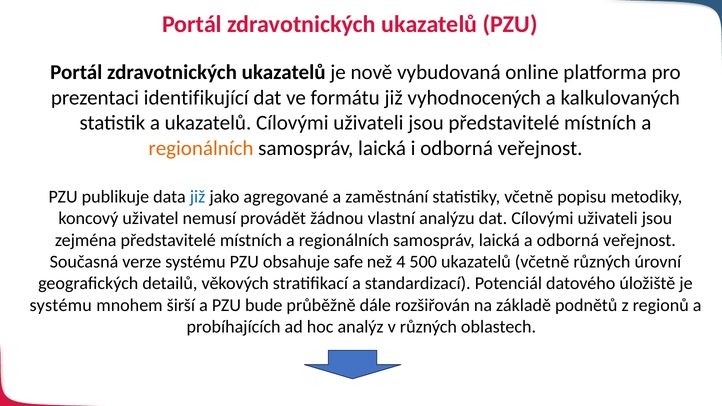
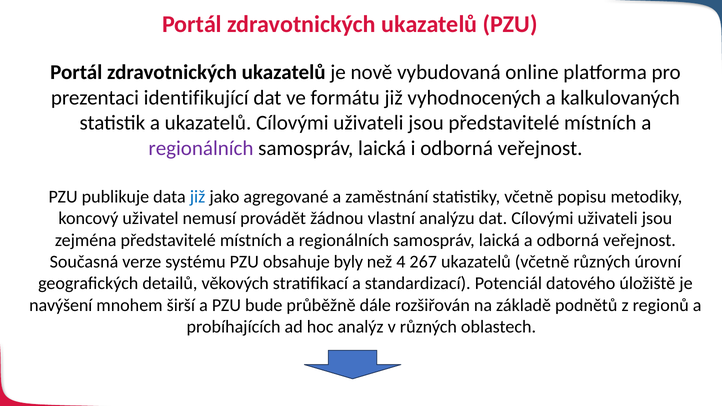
regionálních at (201, 148) colour: orange -> purple
safe: safe -> byly
500: 500 -> 267
systému at (61, 305): systému -> navýšení
